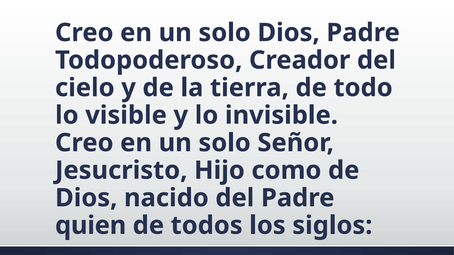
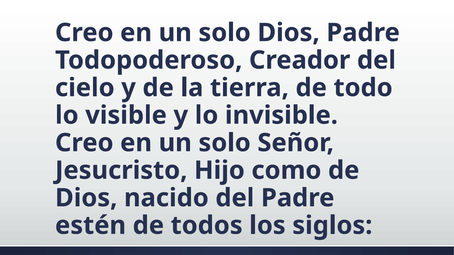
quien: quien -> estén
